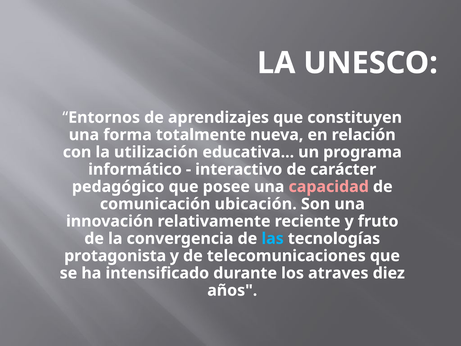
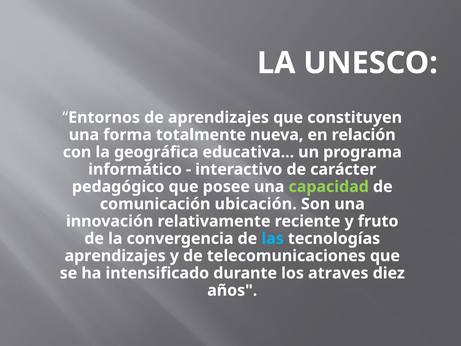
utilización: utilización -> geográfica
capacidad colour: pink -> light green
protagonista at (115, 256): protagonista -> aprendizajes
